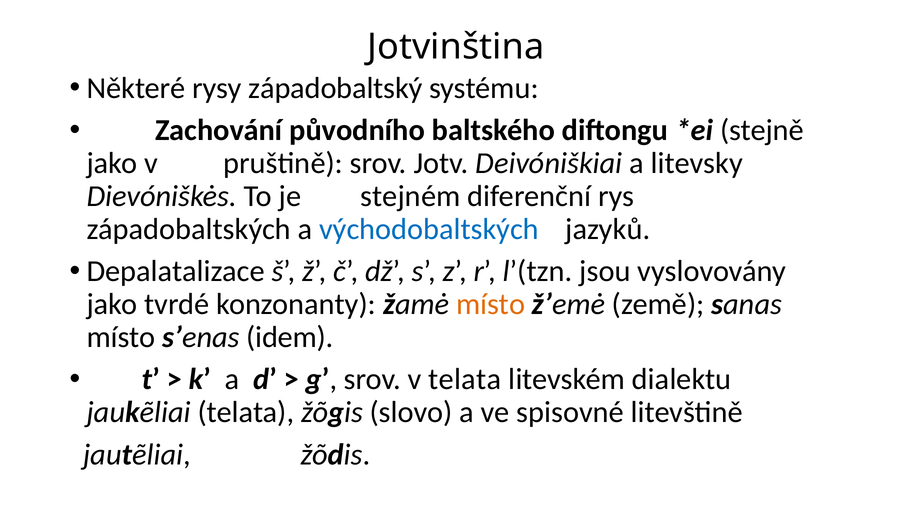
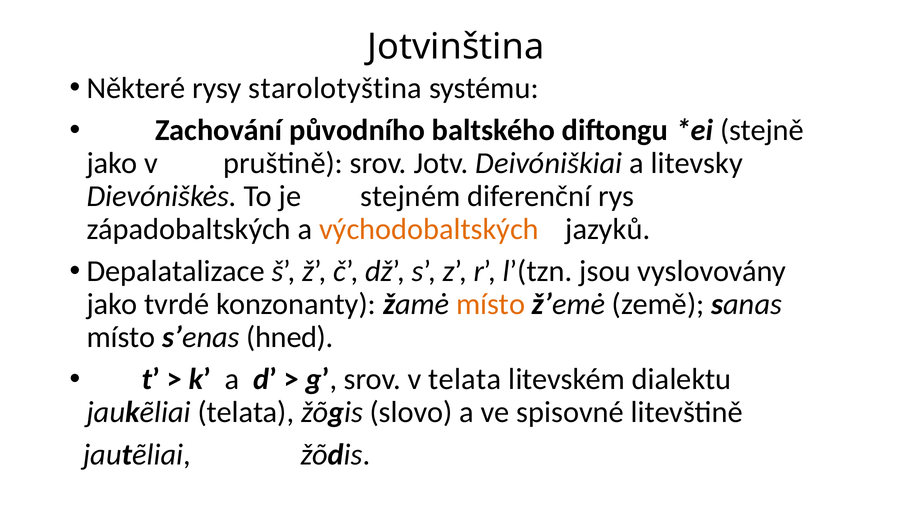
západobaltský: západobaltský -> starolotyština
východobaltských colour: blue -> orange
idem: idem -> hned
